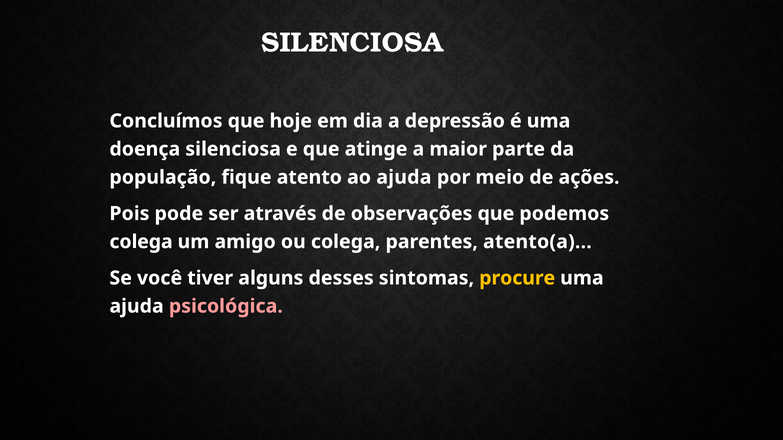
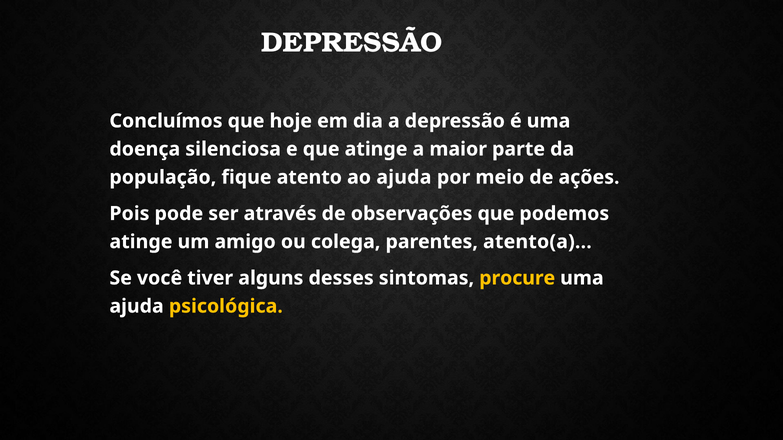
SILENCIOSA at (352, 42): SILENCIOSA -> DEPRESSÃO
colega at (141, 242): colega -> atinge
psicológica colour: pink -> yellow
